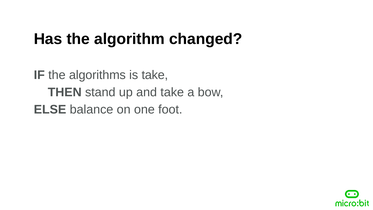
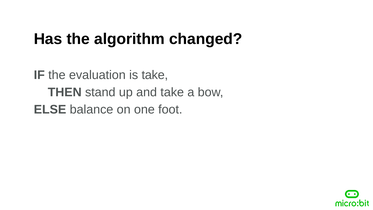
algorithms: algorithms -> evaluation
